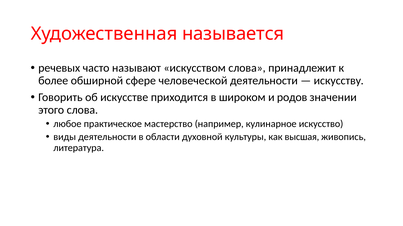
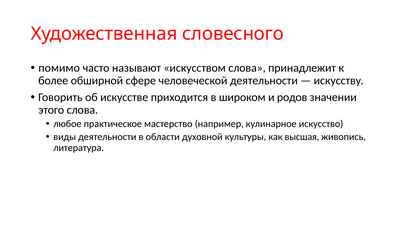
называется: называется -> словесного
речевых: речевых -> помимо
